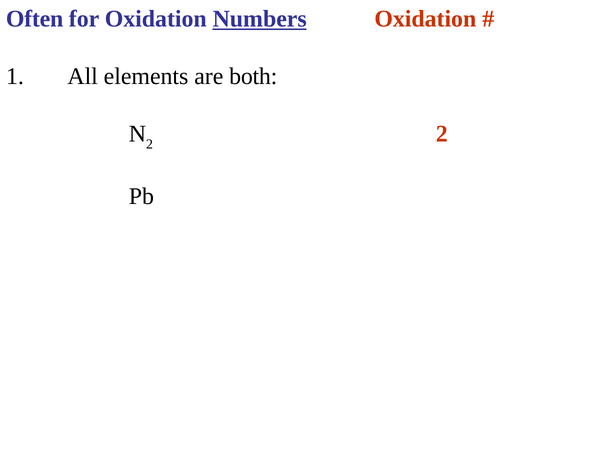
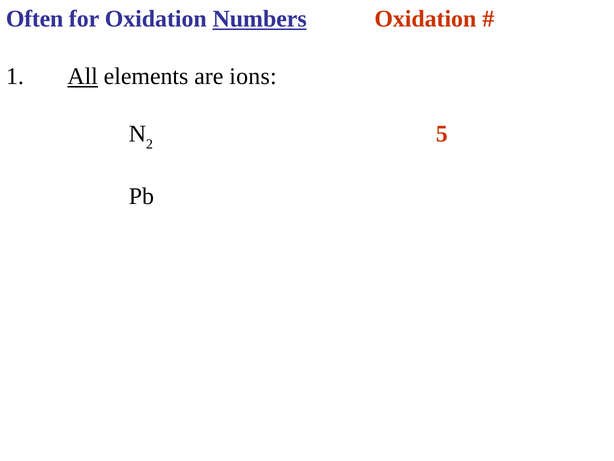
All underline: none -> present
both: both -> ions
2 at (442, 134): 2 -> 5
